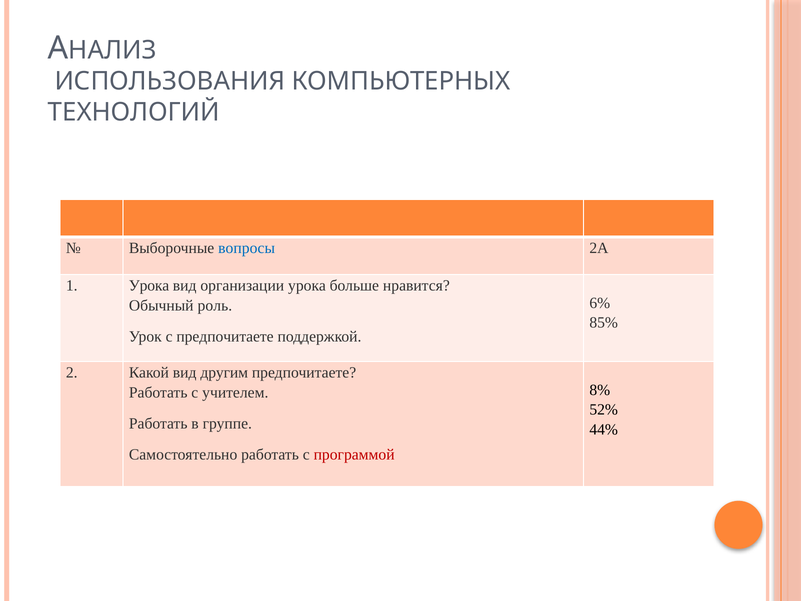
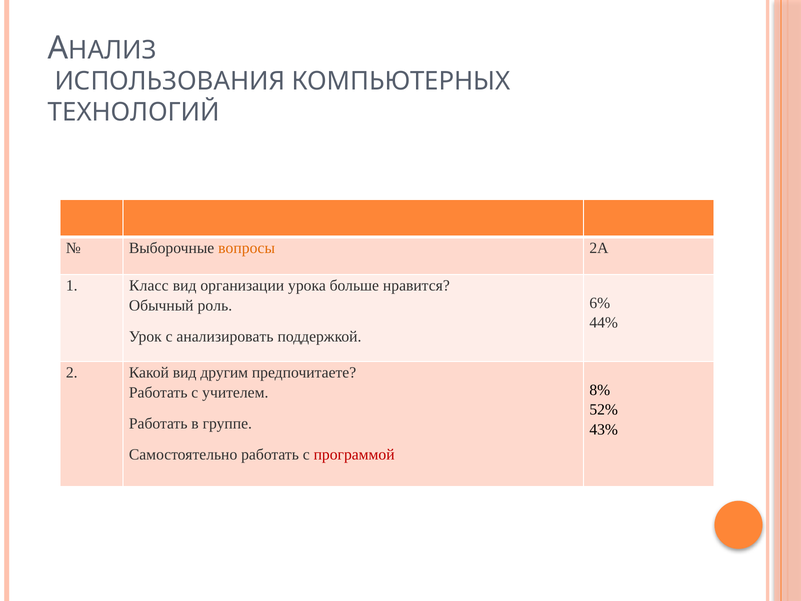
вопросы colour: blue -> orange
1 Урока: Урока -> Класс
85%: 85% -> 44%
с предпочитаете: предпочитаете -> анализировать
44%: 44% -> 43%
